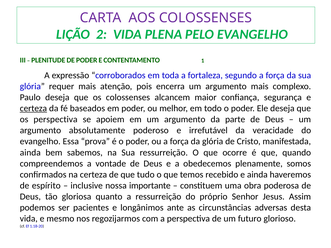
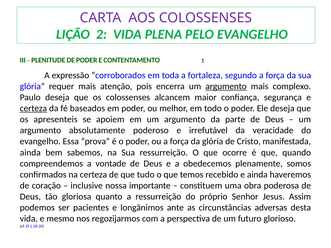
argumento at (226, 86) underline: none -> present
os perspectiva: perspectiva -> apresenteis
espírito: espírito -> coração
